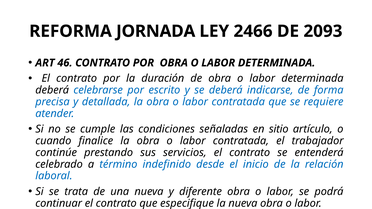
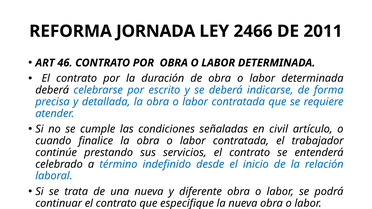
2093: 2093 -> 2011
sitio: sitio -> civil
